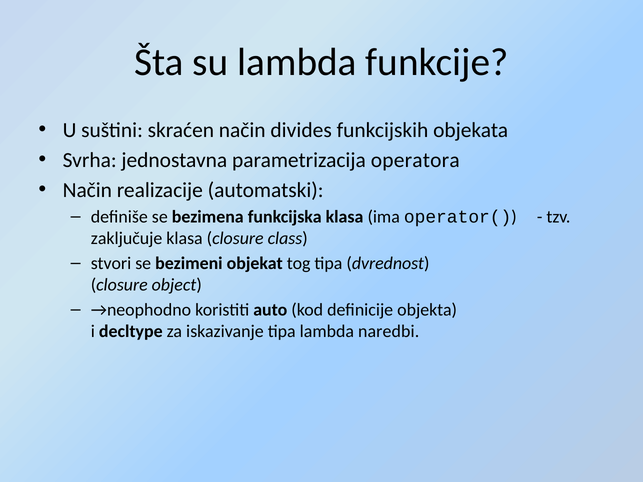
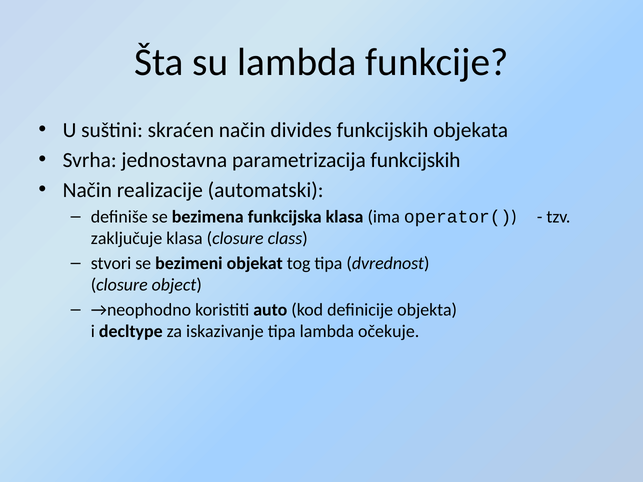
parametrizacija operatora: operatora -> funkcijskih
naredbi: naredbi -> očekuje
